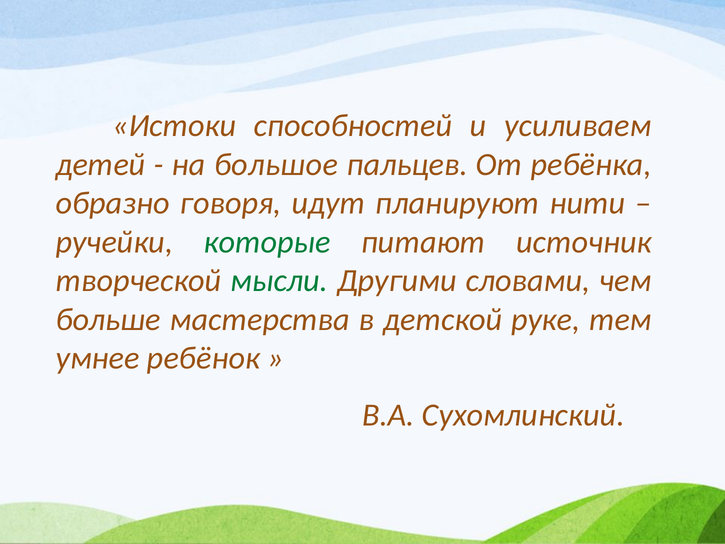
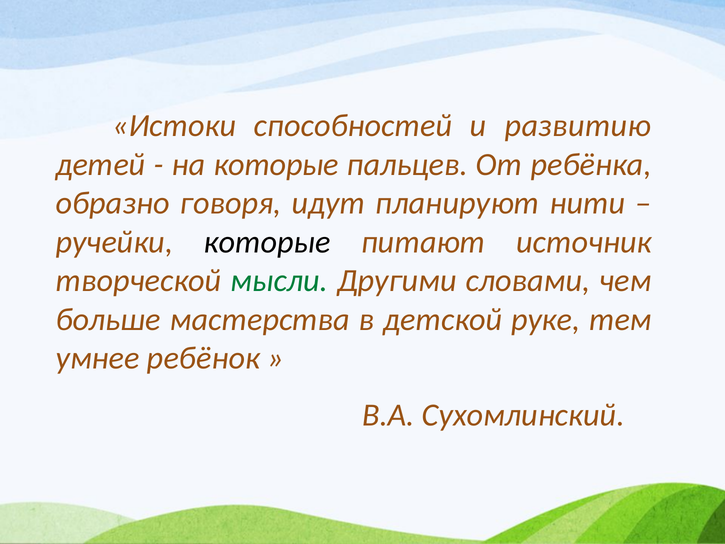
усиливаем: усиливаем -> развитию
на большое: большое -> которые
которые at (267, 242) colour: green -> black
